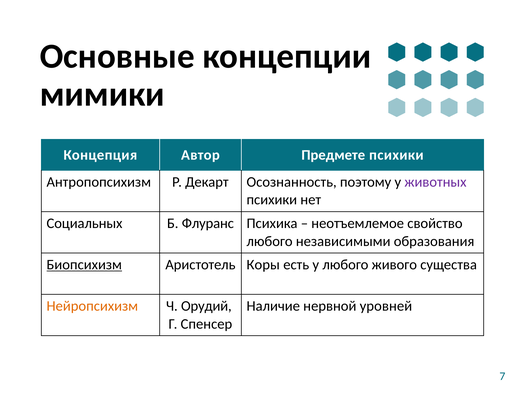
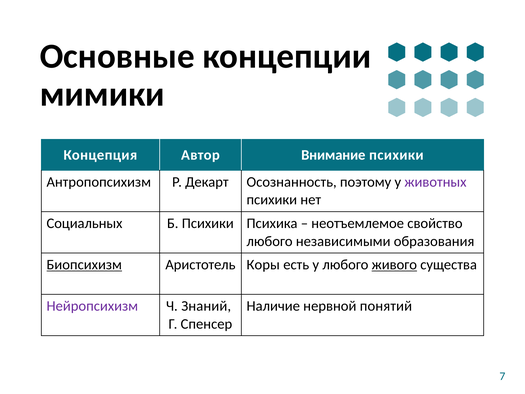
Предмете: Предмете -> Внимание
Б Флуранс: Флуранс -> Психики
живого underline: none -> present
Нейропсихизм colour: orange -> purple
Орудий: Орудий -> Знаний
уровней: уровней -> понятий
